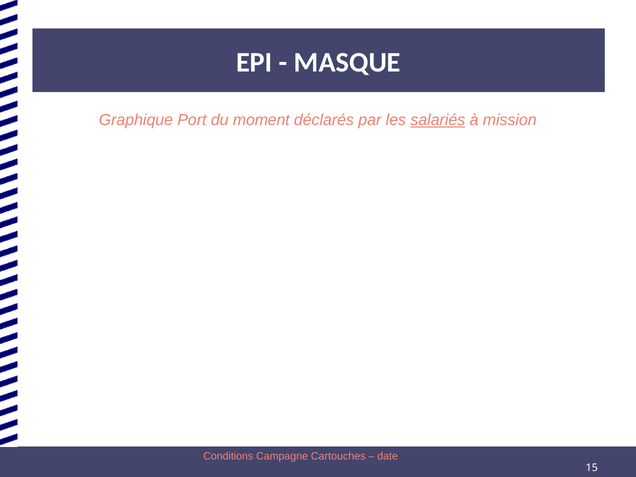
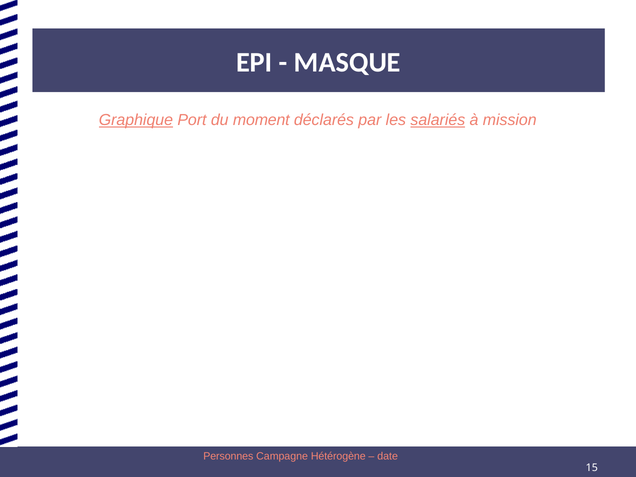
Graphique underline: none -> present
Conditions: Conditions -> Personnes
Cartouches: Cartouches -> Hétérogène
